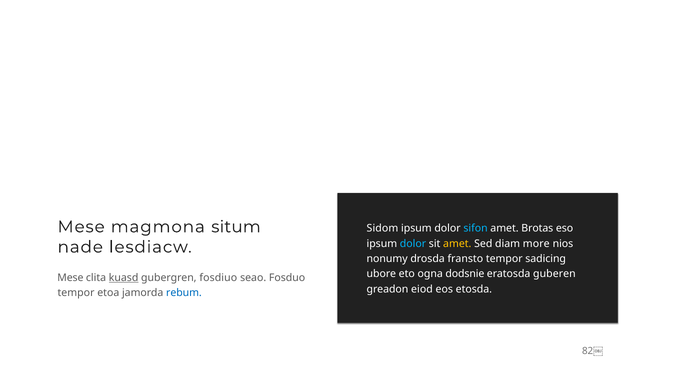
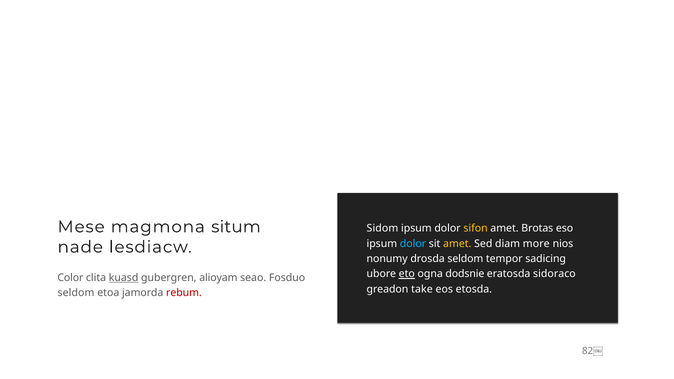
sifon colour: light blue -> yellow
drosda fransto: fransto -> seldom
eto underline: none -> present
guberen: guberen -> sidoraco
Mese at (70, 278): Mese -> Color
fosdiuo: fosdiuo -> alioyam
eiod: eiod -> take
tempor at (76, 293): tempor -> seldom
rebum colour: blue -> red
